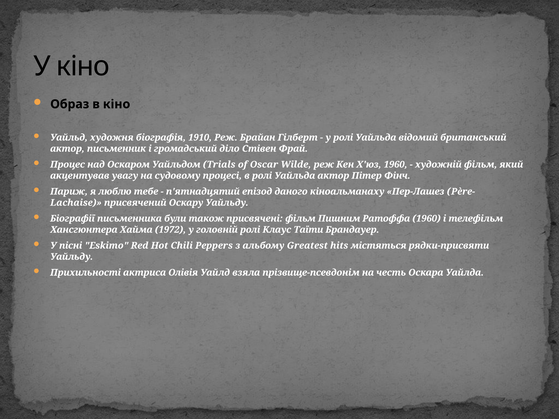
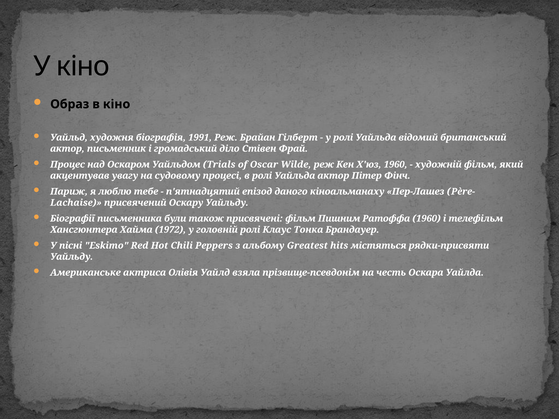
1910: 1910 -> 1991
Таїти: Таїти -> Тонка
Прихильності: Прихильності -> Американське
